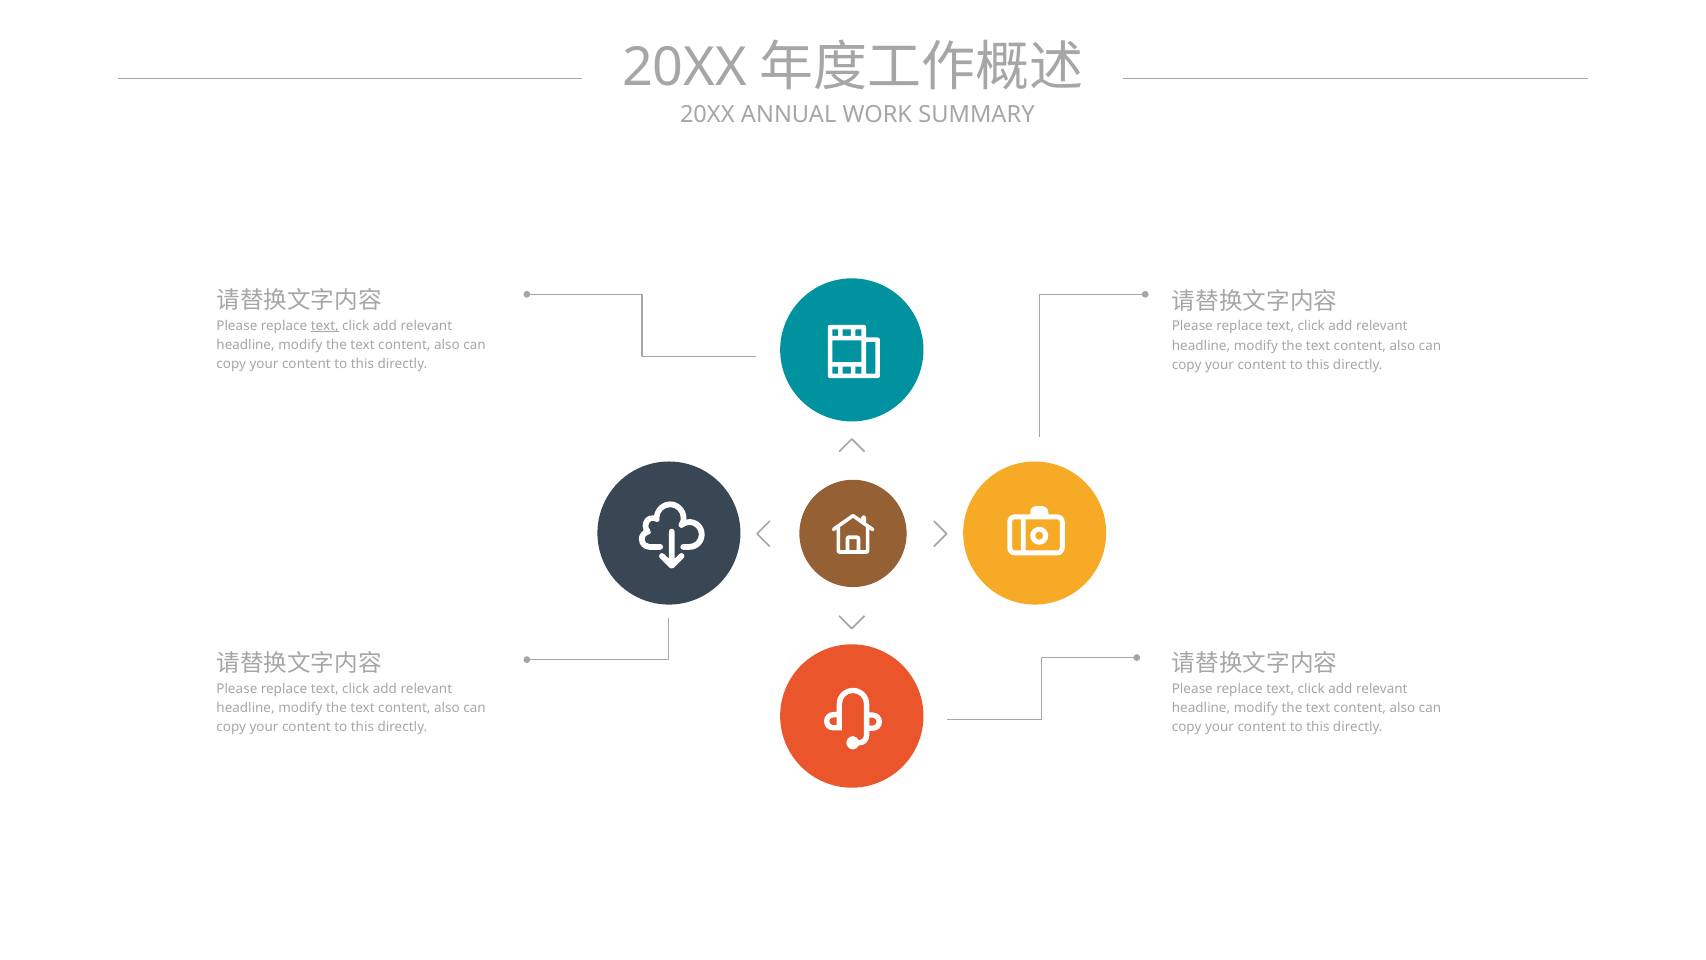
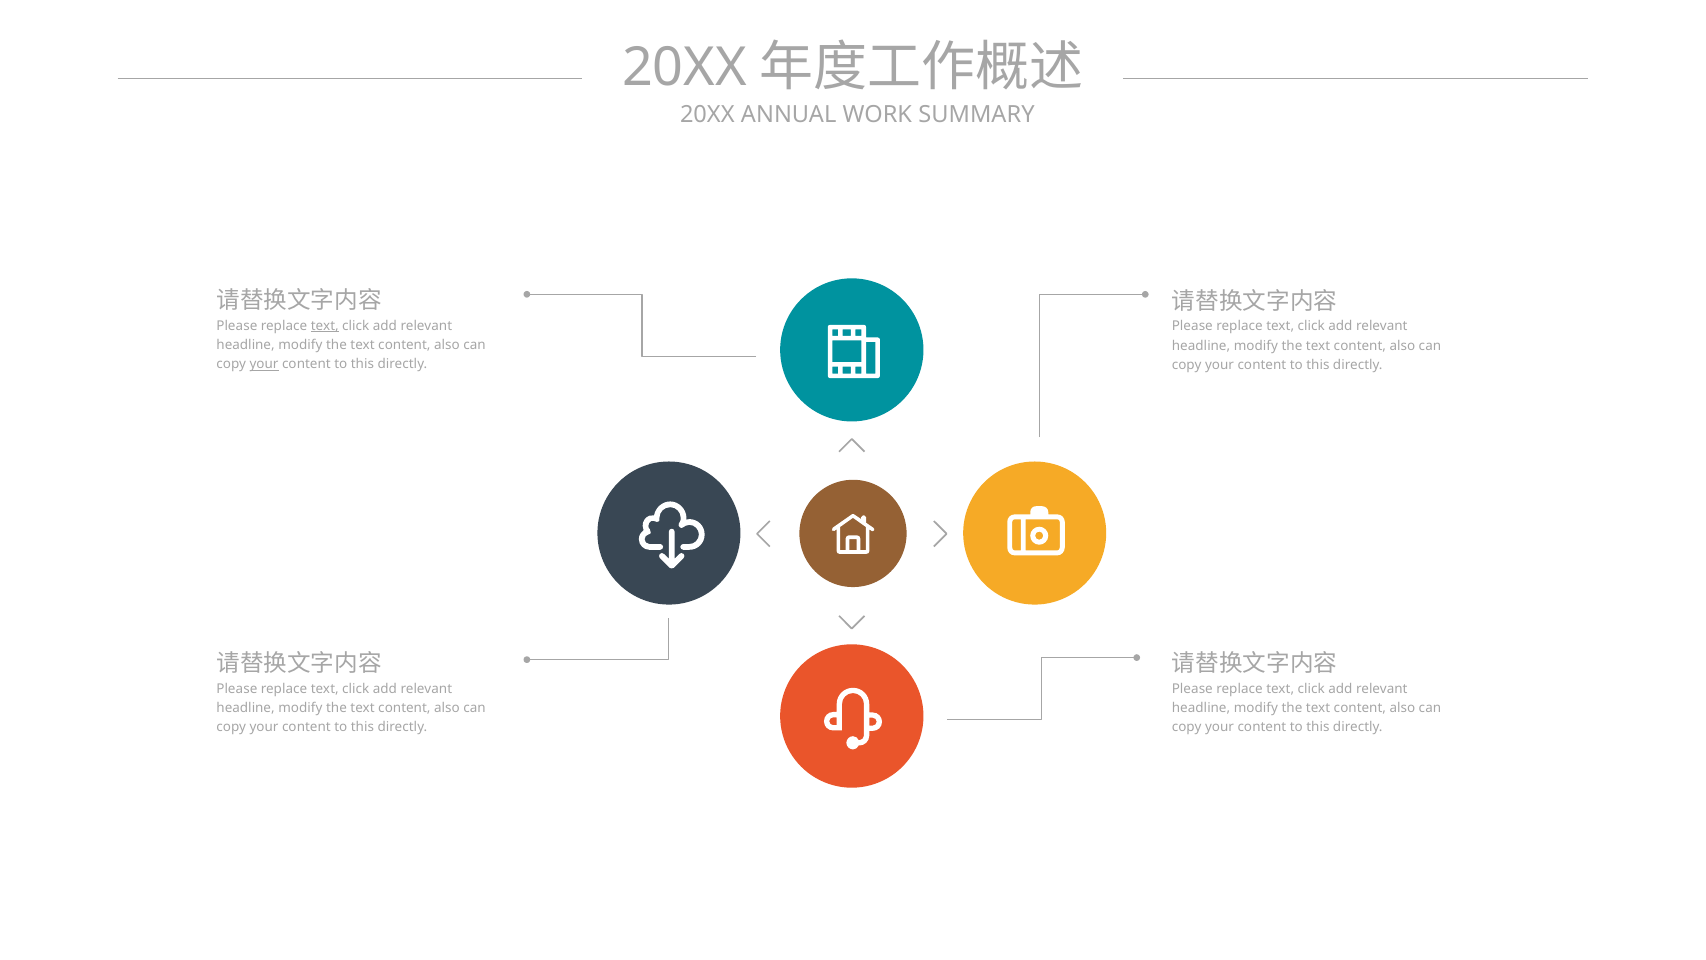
your at (264, 364) underline: none -> present
